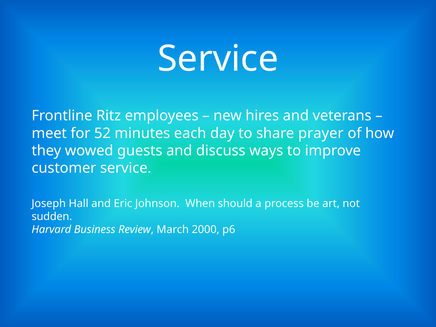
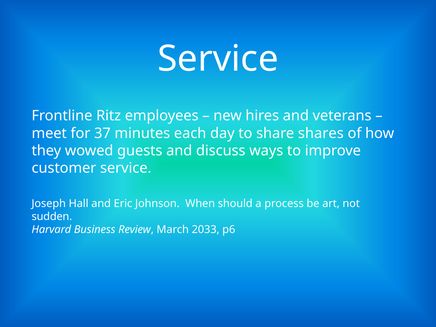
52: 52 -> 37
prayer: prayer -> shares
2000: 2000 -> 2033
